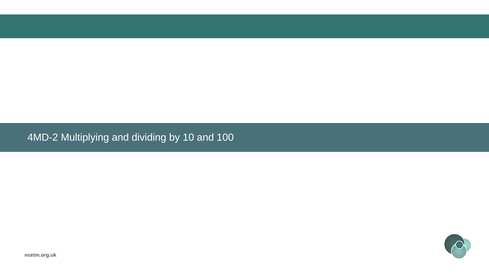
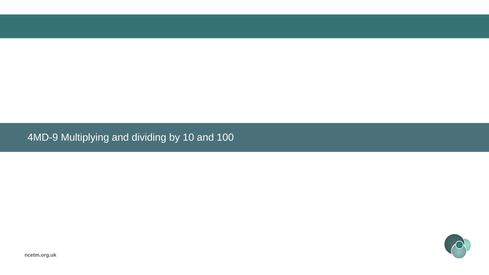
4MD-2: 4MD-2 -> 4MD-9
